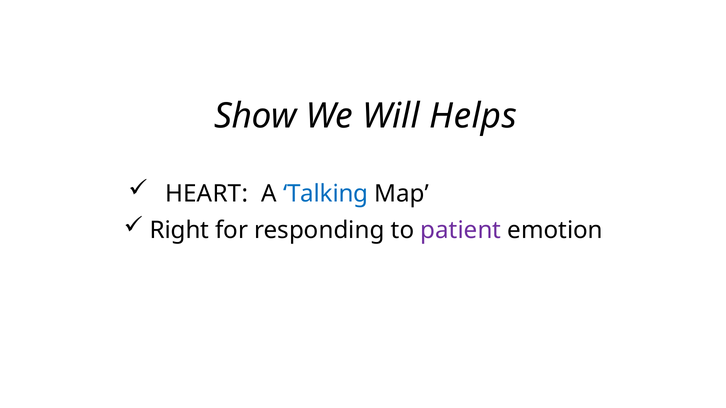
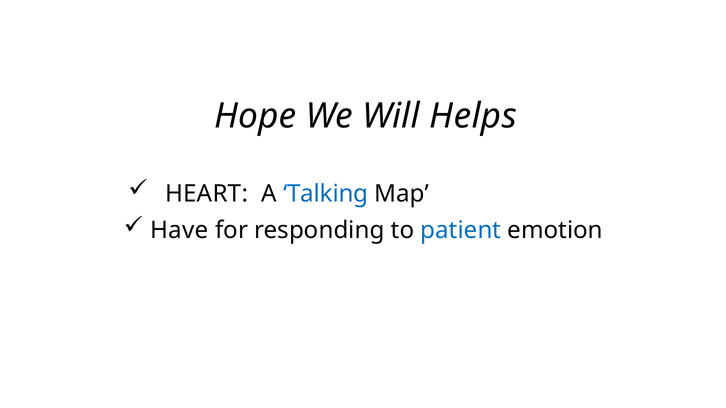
Show: Show -> Hope
Right: Right -> Have
patient colour: purple -> blue
